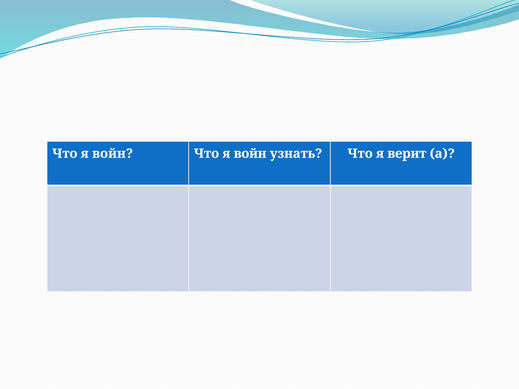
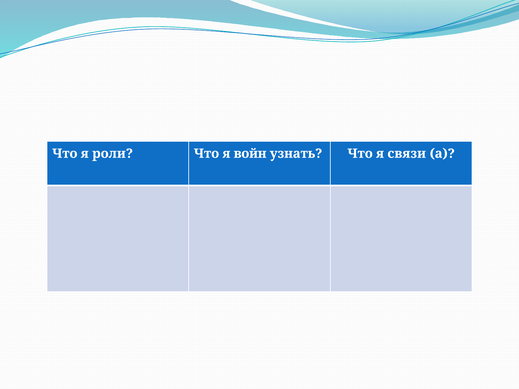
войн at (113, 154): войн -> роли
верит: верит -> связи
